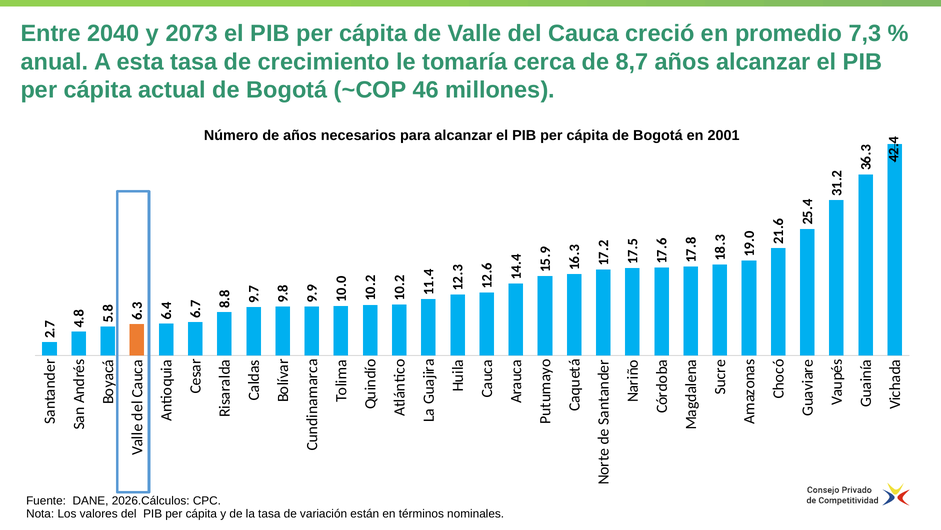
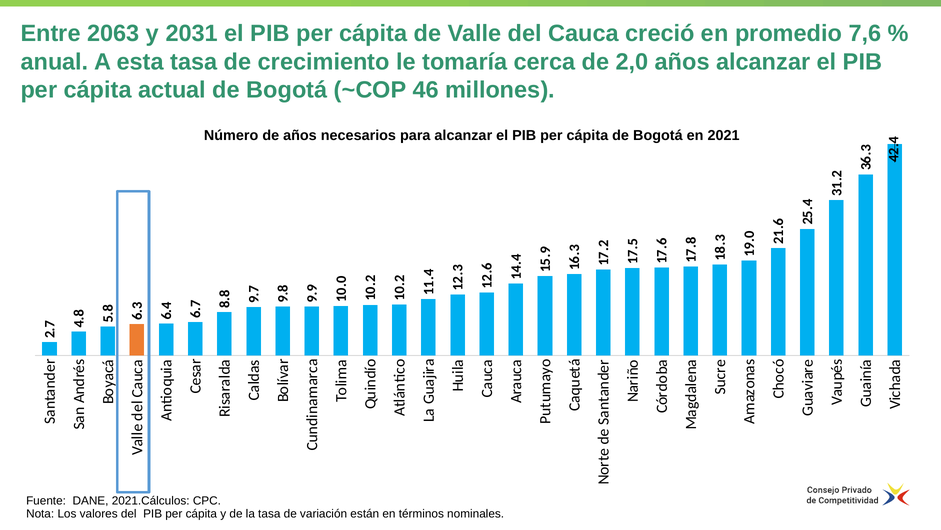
2040: 2040 -> 2063
2073: 2073 -> 2031
7,3: 7,3 -> 7,6
8,7: 8,7 -> 2,0
2001: 2001 -> 2021
2026.Cálculos: 2026.Cálculos -> 2021.Cálculos
